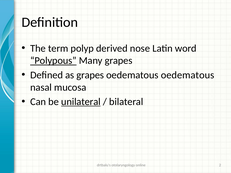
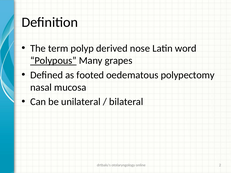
as grapes: grapes -> footed
oedematous oedematous: oedematous -> polypectomy
unilateral underline: present -> none
